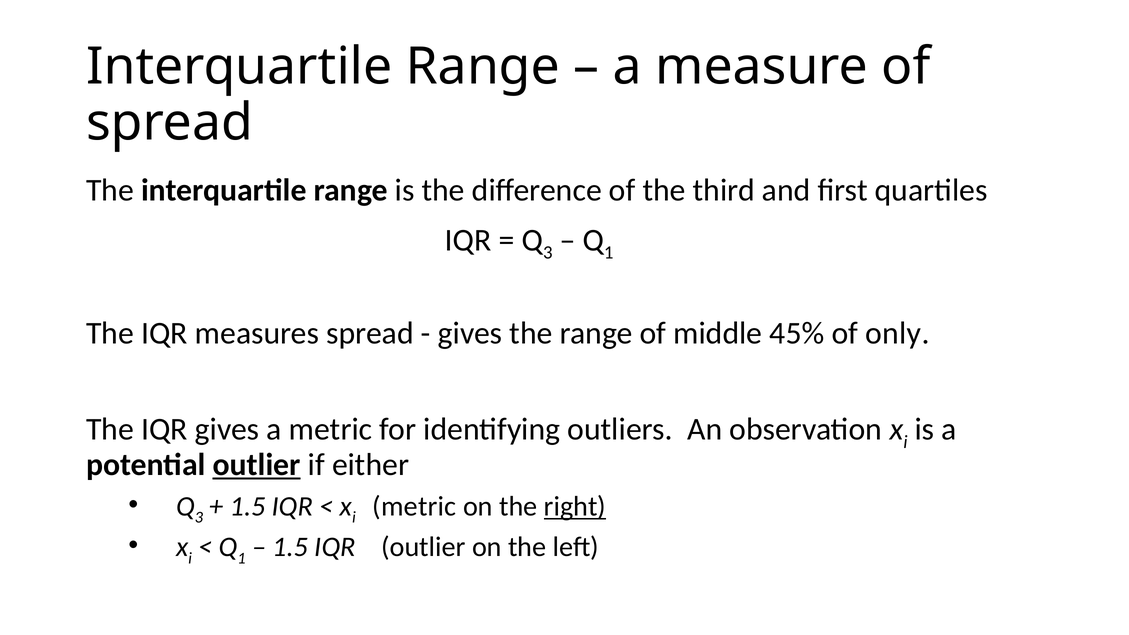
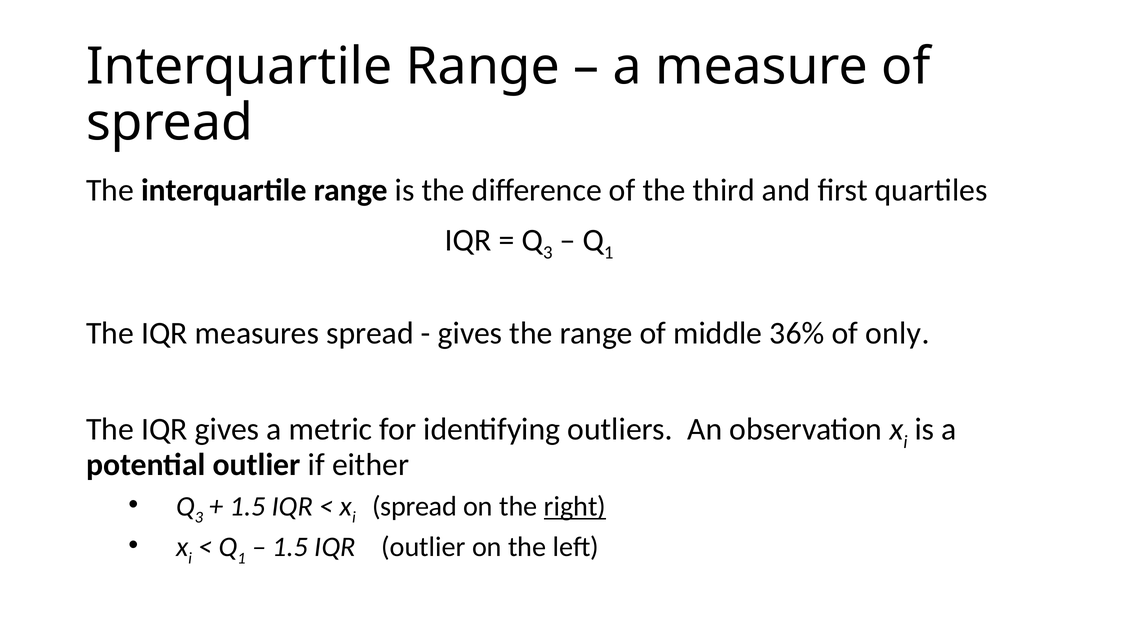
45%: 45% -> 36%
outlier at (257, 465) underline: present -> none
metric at (414, 507): metric -> spread
